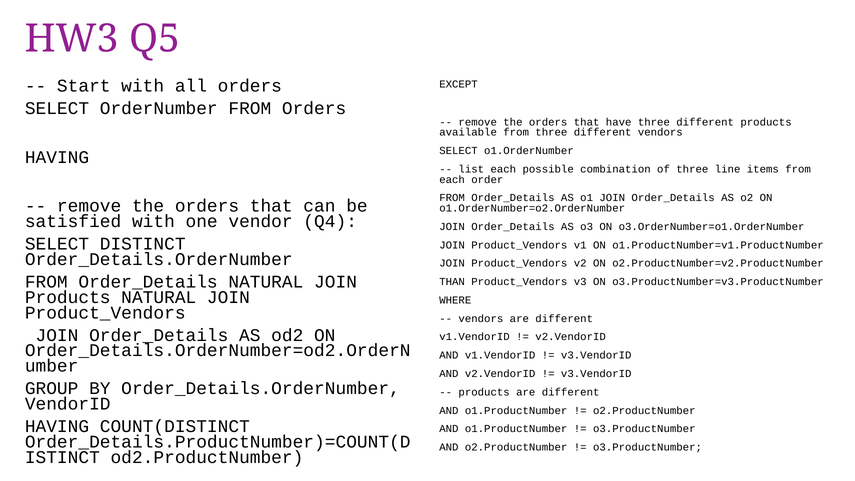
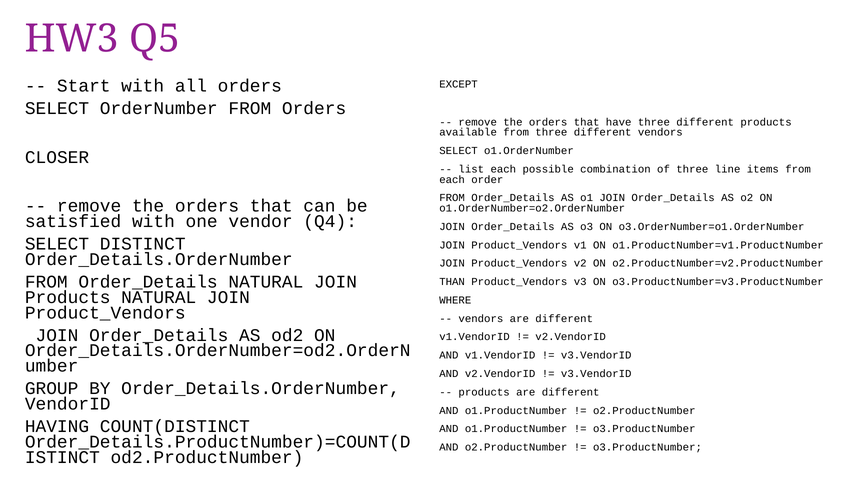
HAVING at (57, 157): HAVING -> CLOSER
